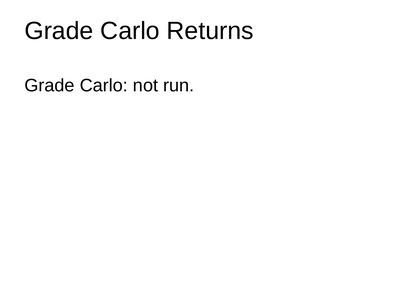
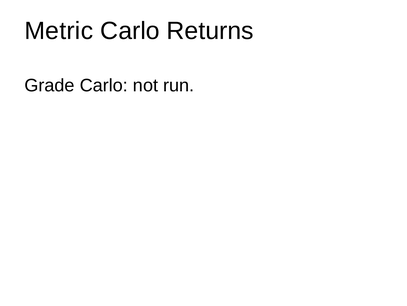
Grade at (59, 31): Grade -> Metric
